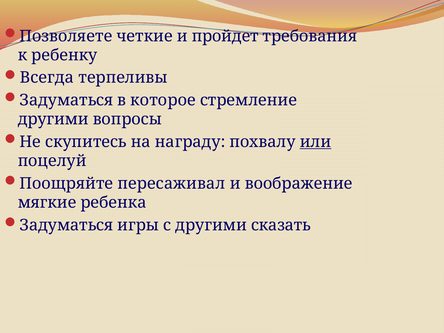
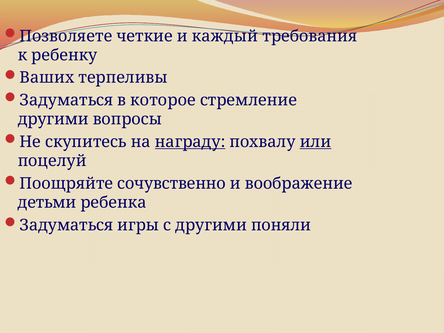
пройдет: пройдет -> каждый
Всегда: Всегда -> Ваших
награду underline: none -> present
пересаживал: пересаживал -> сочувственно
мягкие: мягкие -> детьми
сказать: сказать -> поняли
